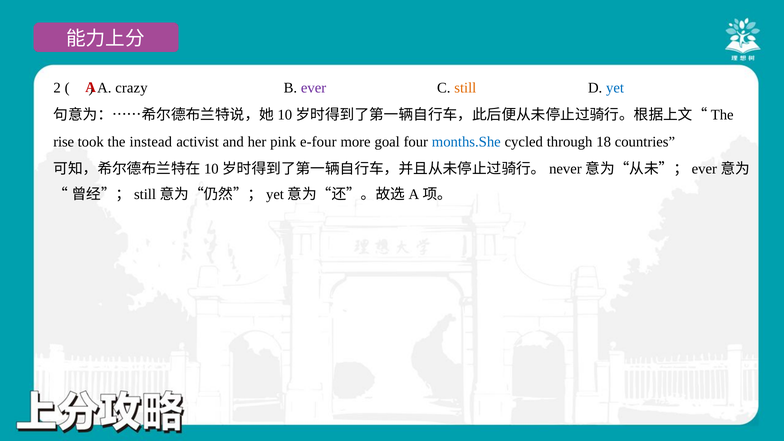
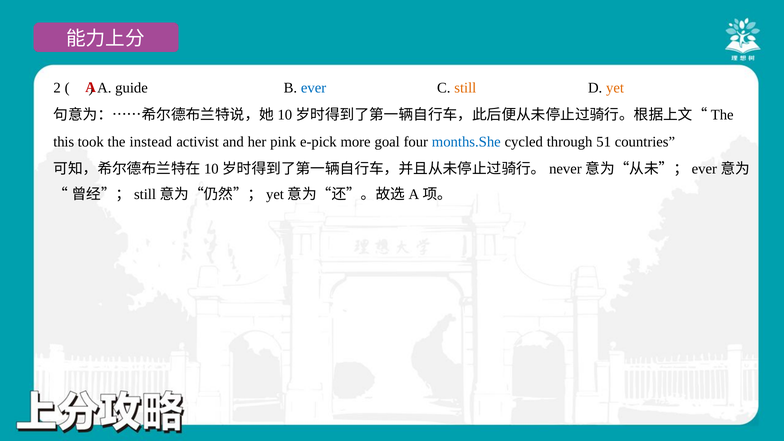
crazy: crazy -> guide
ever colour: purple -> blue
yet colour: blue -> orange
rise: rise -> this
e-four: e-four -> e-pick
18: 18 -> 51
